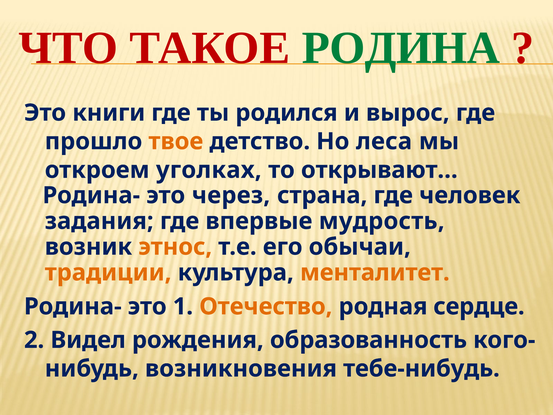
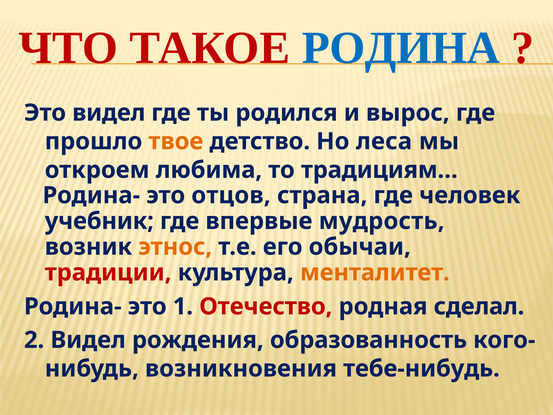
РОДИНА colour: green -> blue
Это книги: книги -> видел
уголках: уголках -> любима
открывают…: открывают… -> традициям…
через: через -> отцов
задания: задания -> учебник
традиции colour: orange -> red
Отечество colour: orange -> red
сердце: сердце -> сделал
